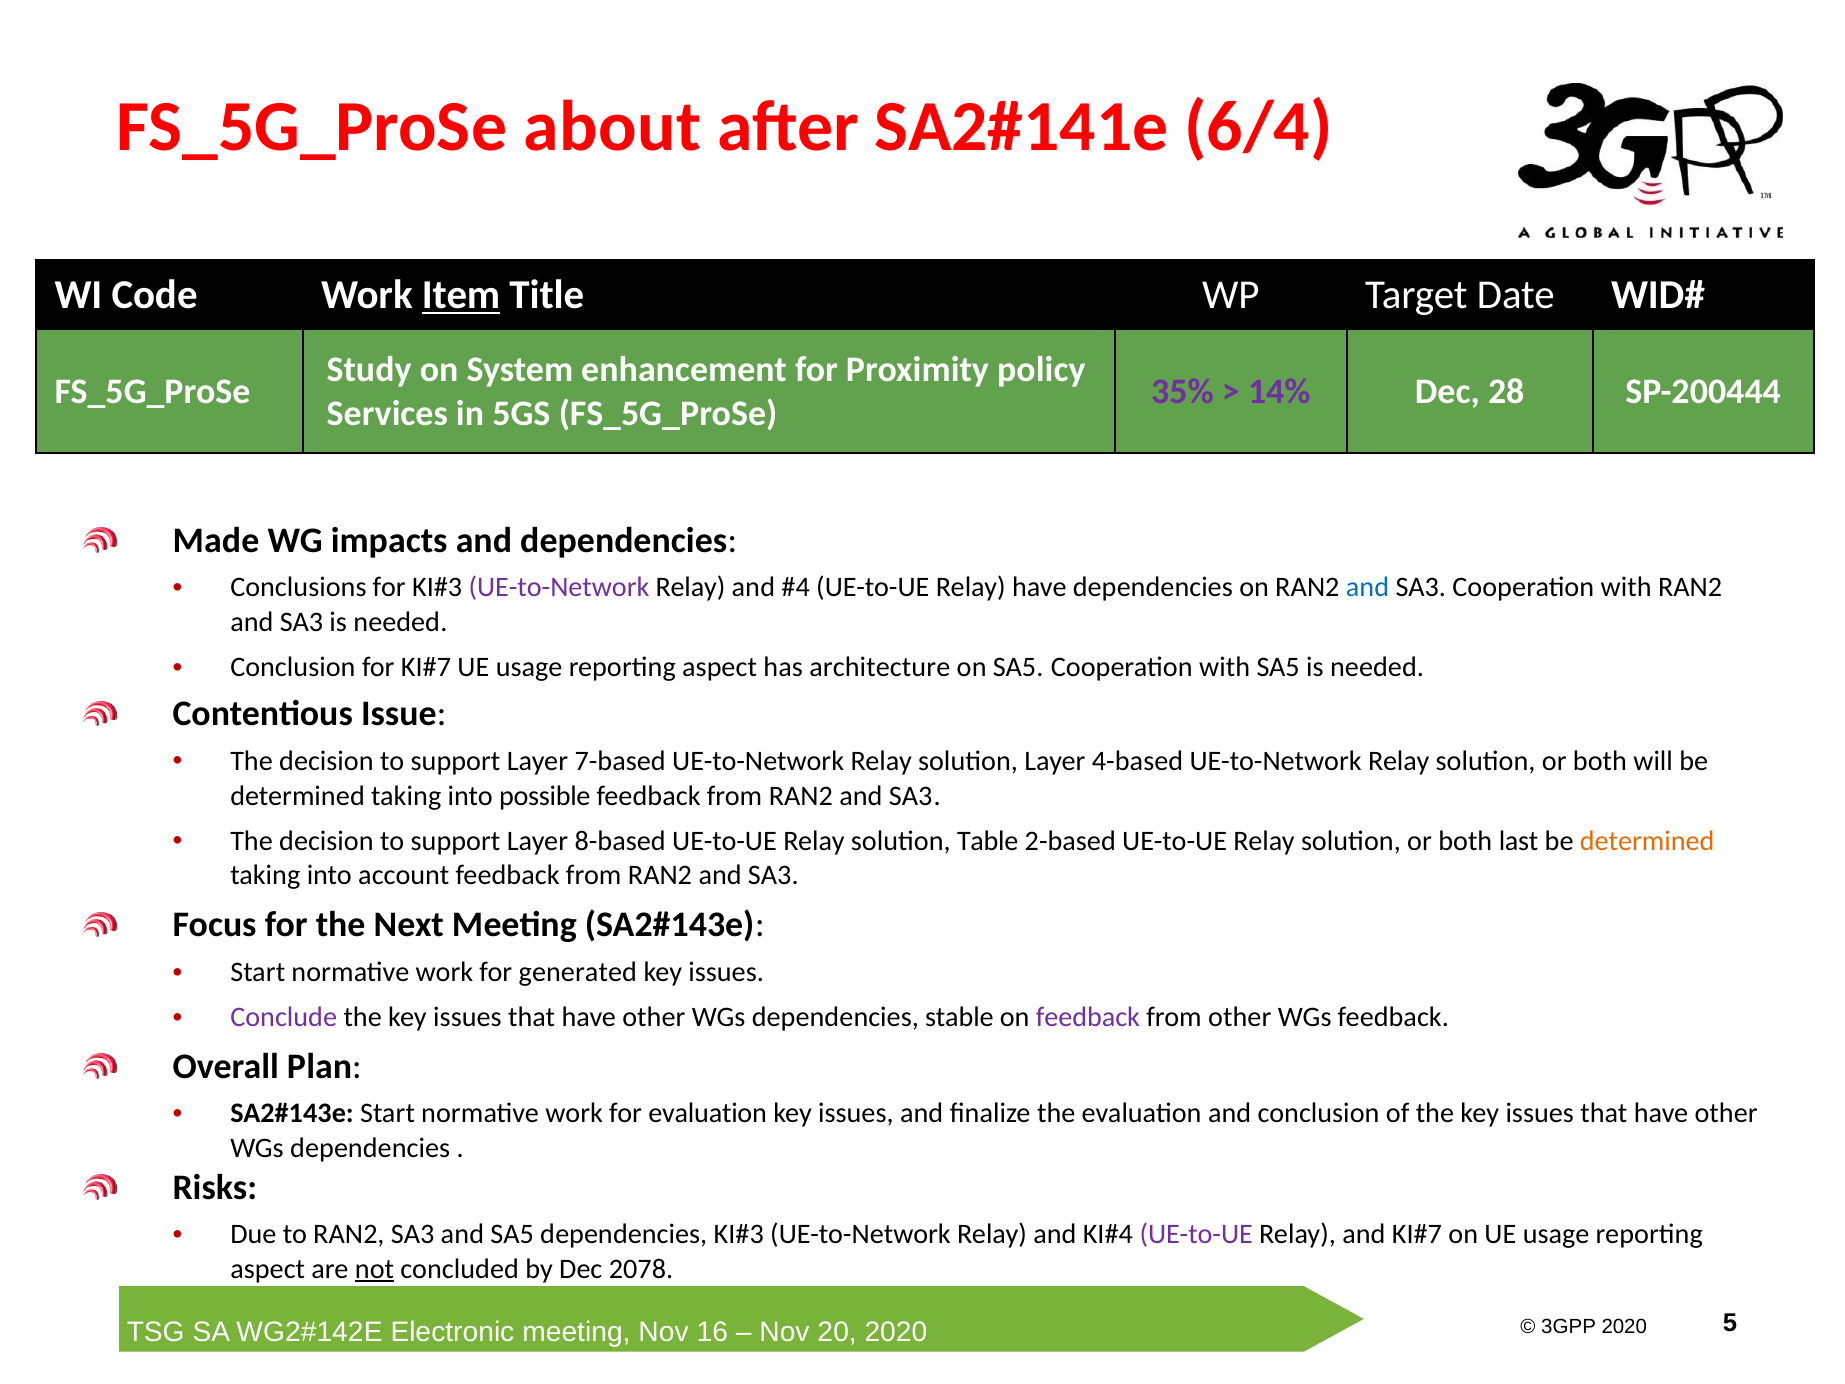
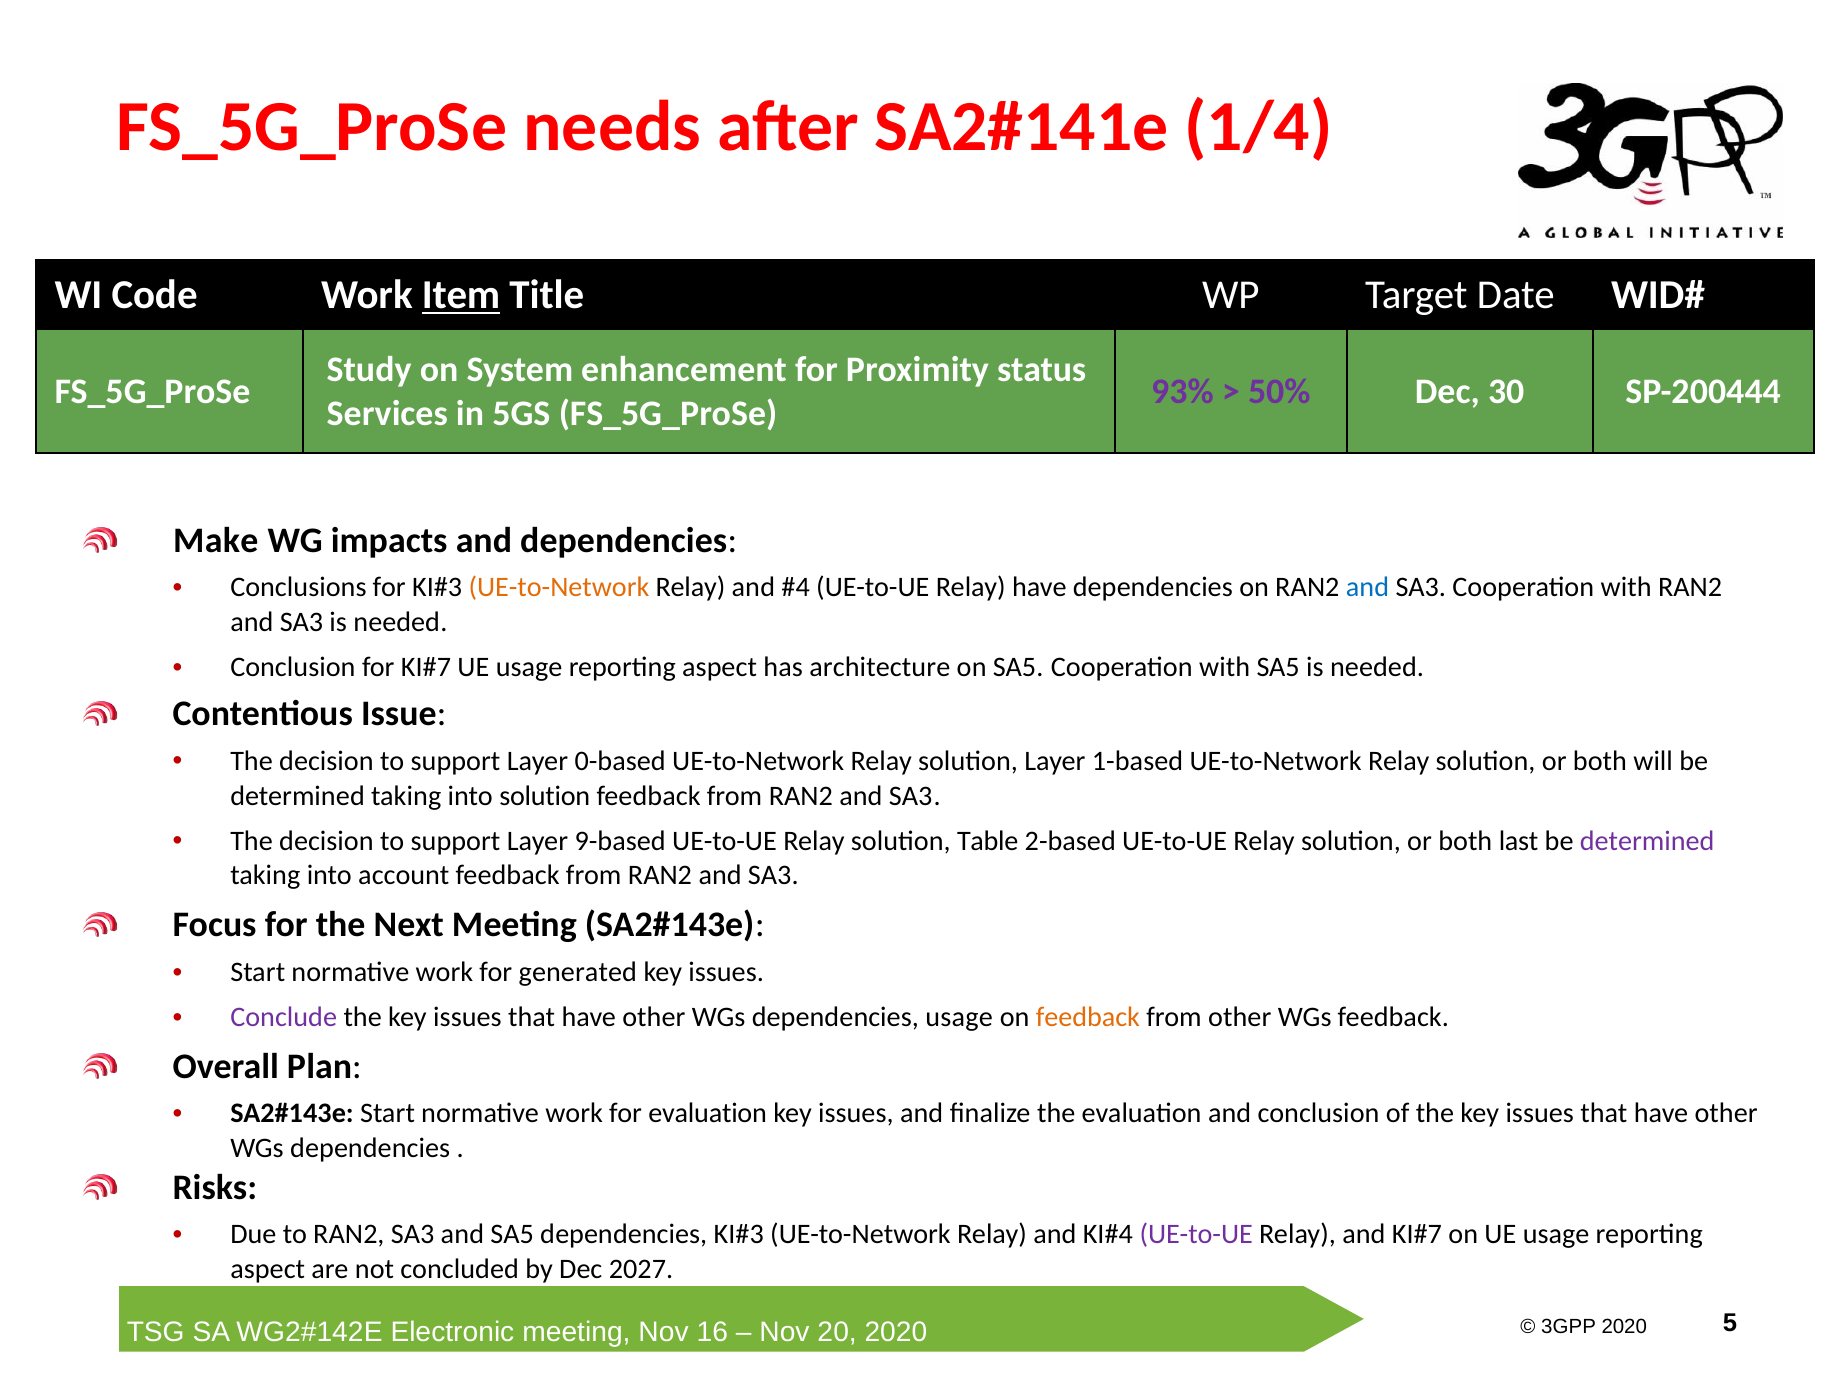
about: about -> needs
6/4: 6/4 -> 1/4
policy: policy -> status
35%: 35% -> 93%
14%: 14% -> 50%
28: 28 -> 30
Made: Made -> Make
UE-to-Network at (559, 587) colour: purple -> orange
7-based: 7-based -> 0-based
4-based: 4-based -> 1-based
into possible: possible -> solution
8-based: 8-based -> 9-based
determined at (1647, 841) colour: orange -> purple
dependencies stable: stable -> usage
feedback at (1088, 1017) colour: purple -> orange
not underline: present -> none
2078: 2078 -> 2027
